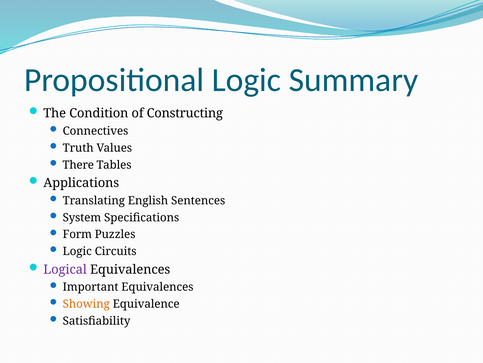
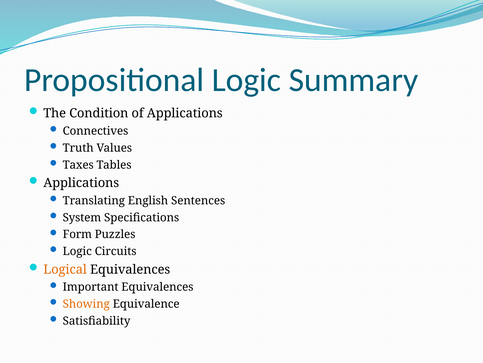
of Constructing: Constructing -> Applications
There: There -> Taxes
Logical colour: purple -> orange
